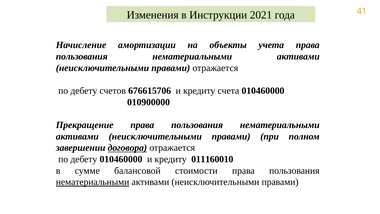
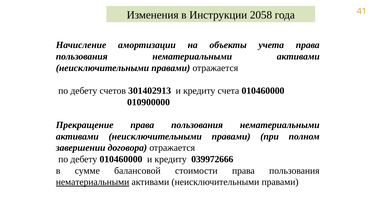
2021: 2021 -> 2058
676615706: 676615706 -> 301402913
договора underline: present -> none
011160010: 011160010 -> 039972666
